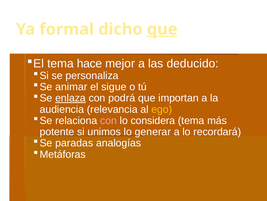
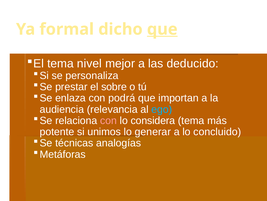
hace: hace -> nivel
animar: animar -> prestar
sigue: sigue -> sobre
enlaza underline: present -> none
ego colour: yellow -> light blue
recordará: recordará -> concluido
paradas: paradas -> técnicas
